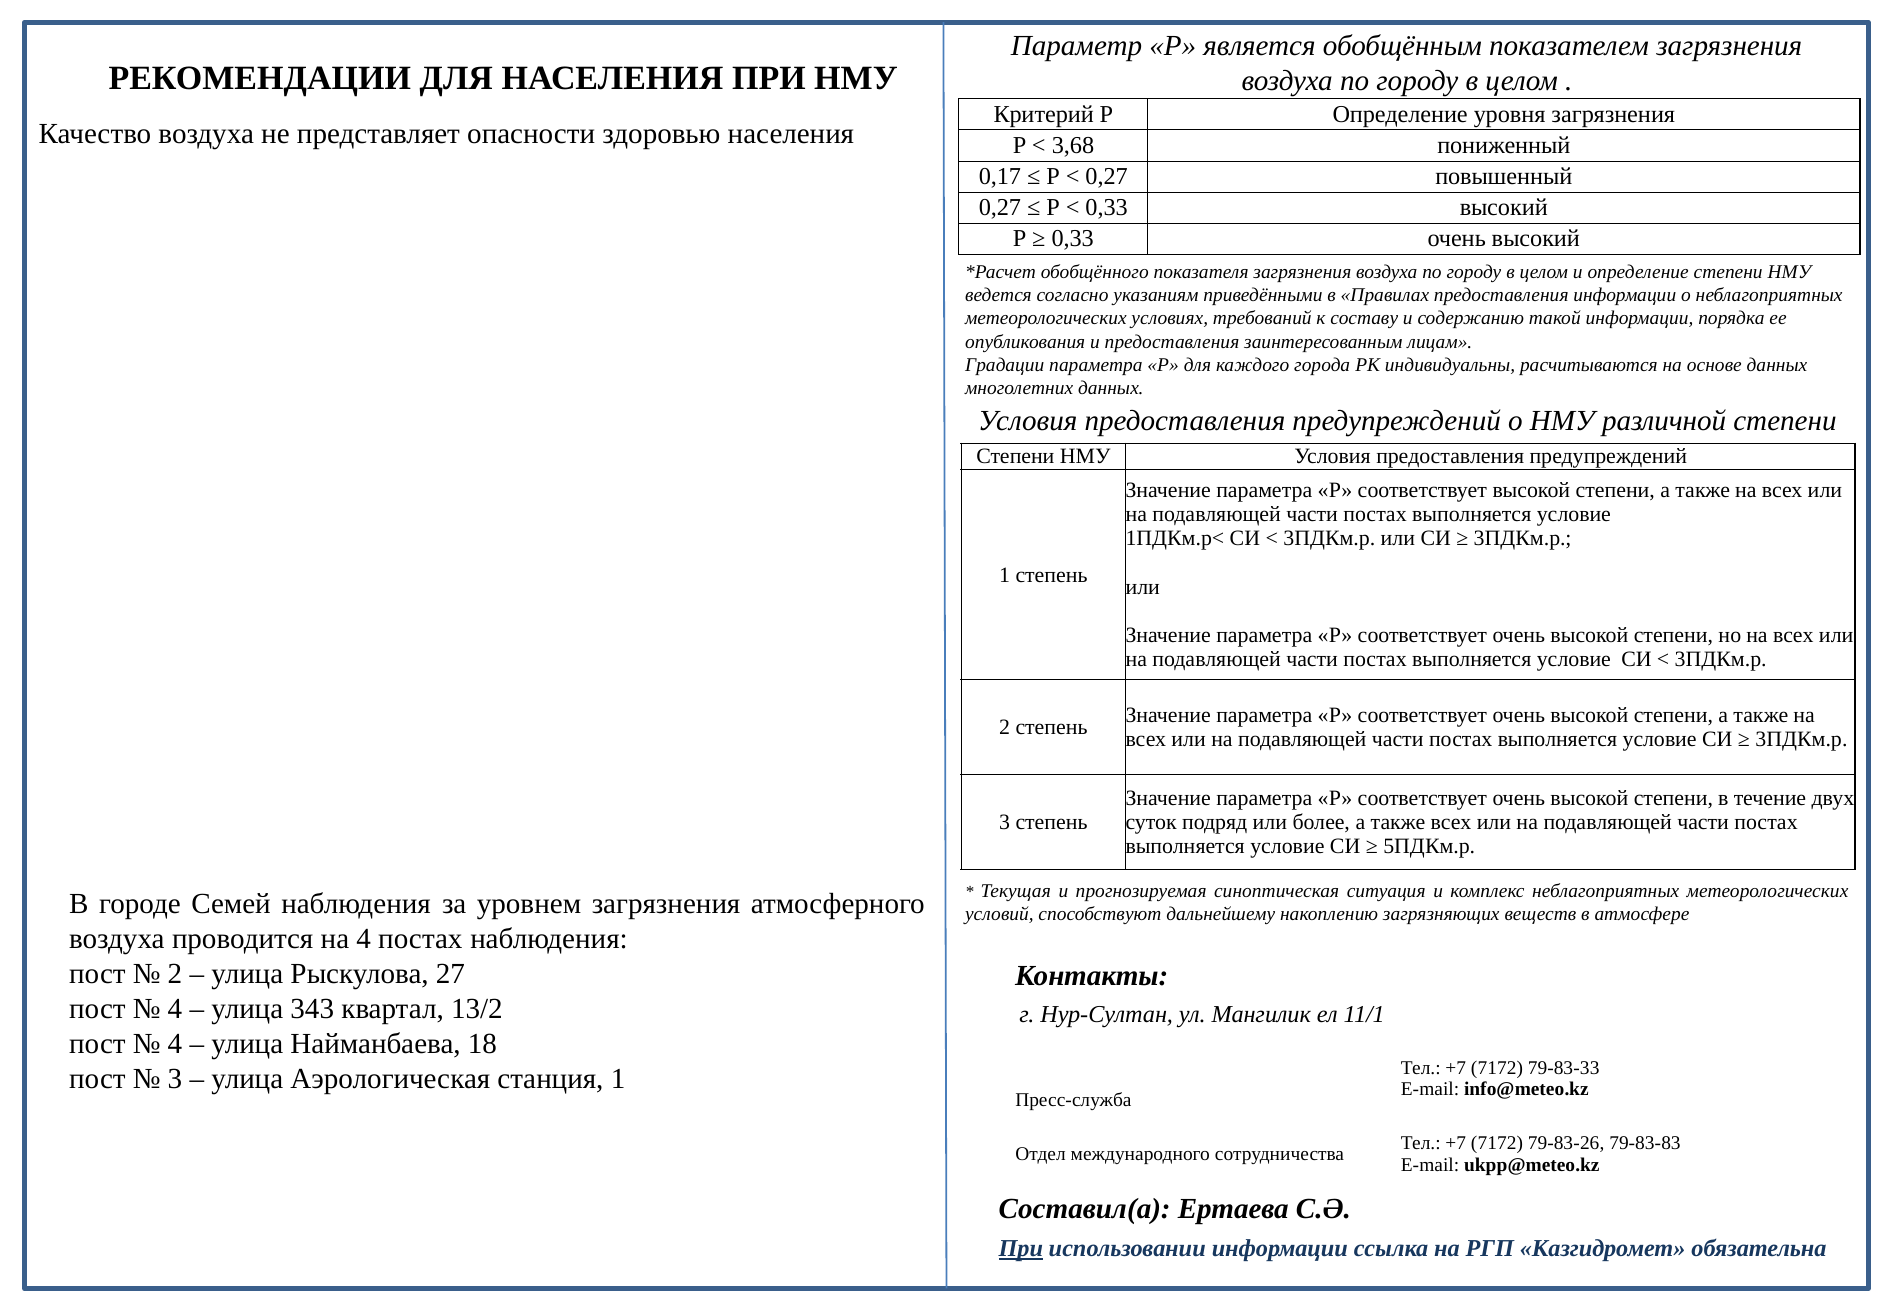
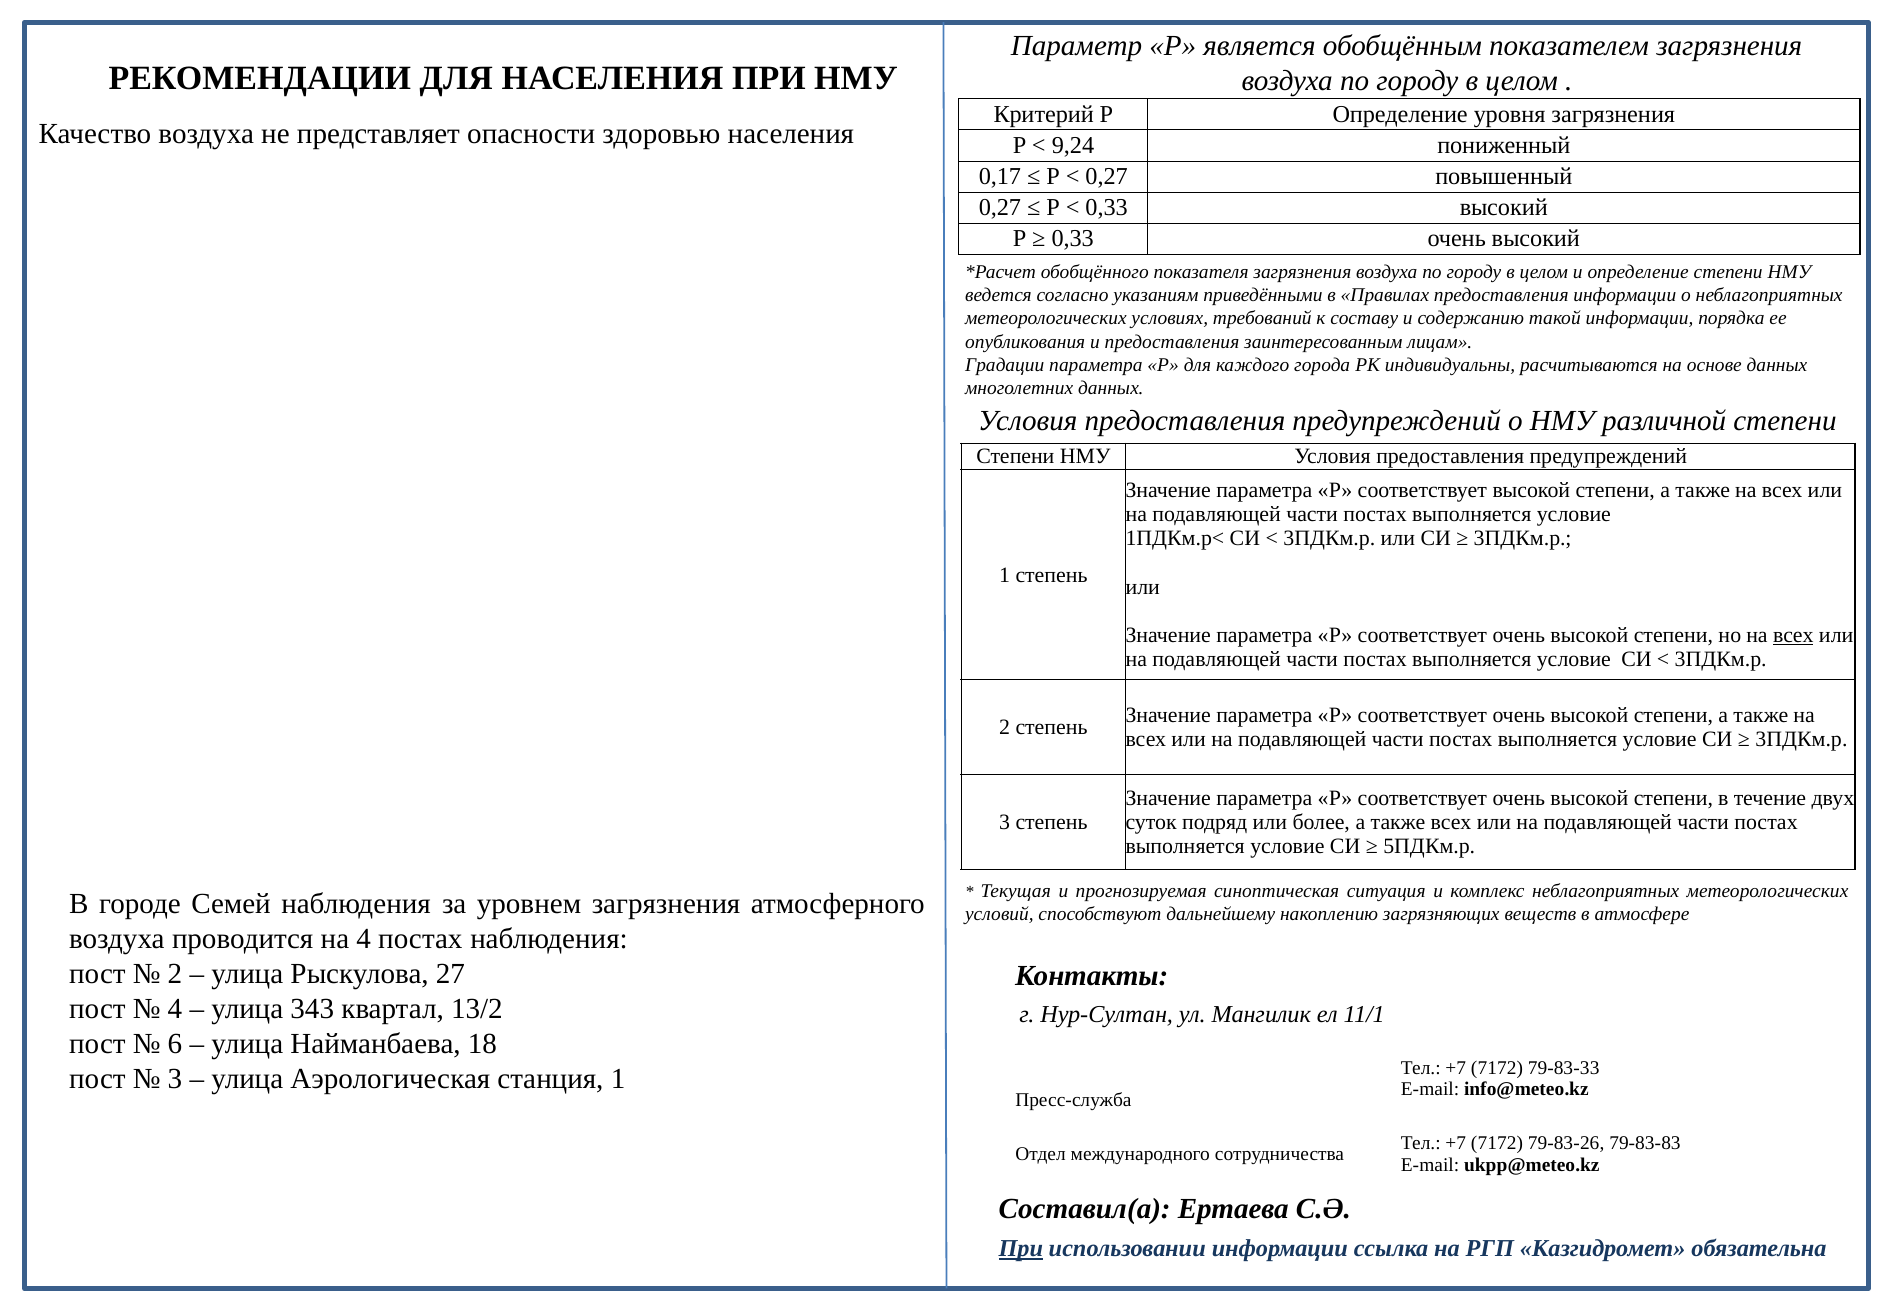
3,68: 3,68 -> 9,24
всех at (1793, 635) underline: none -> present
4 at (175, 1044): 4 -> 6
